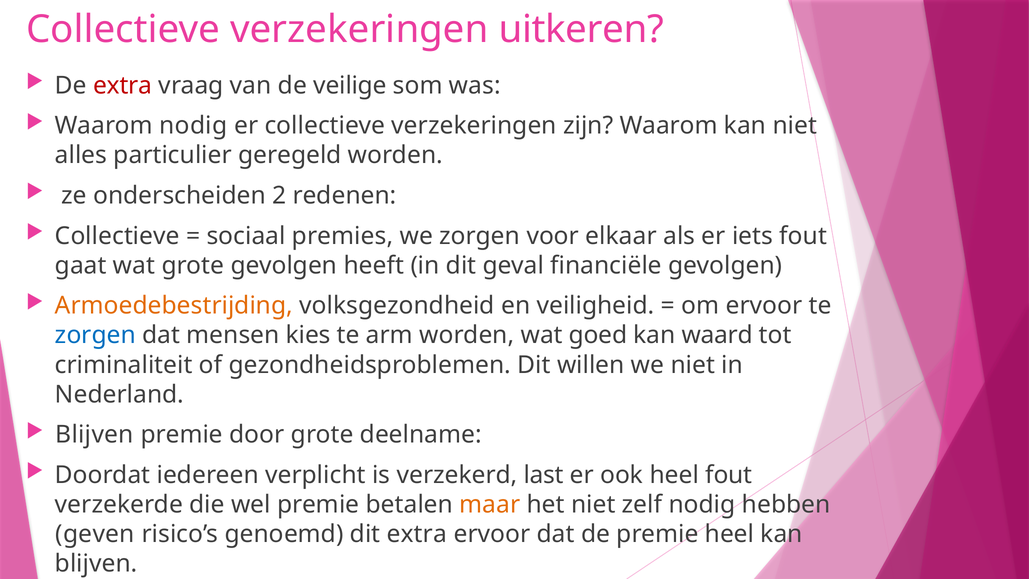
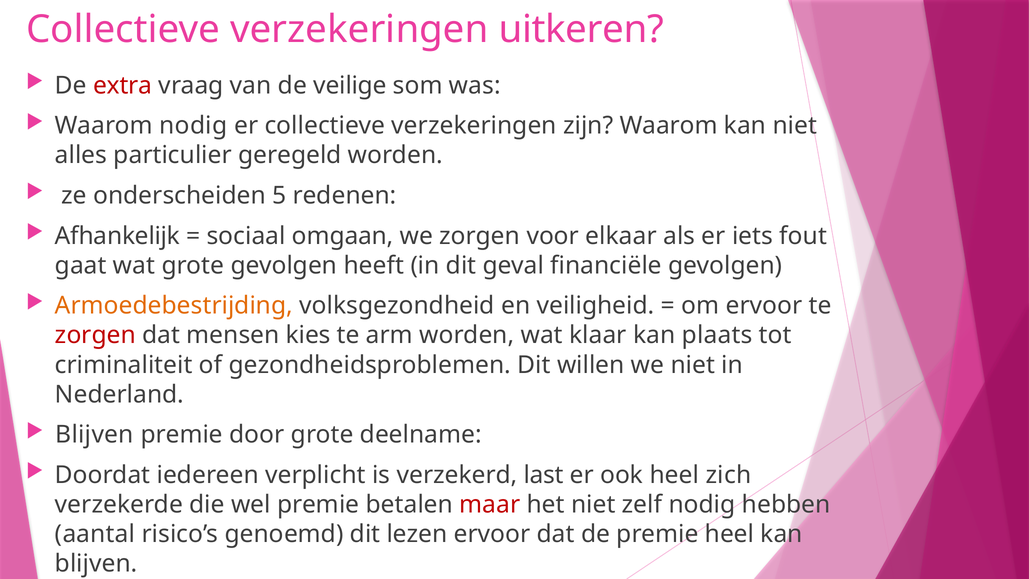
2: 2 -> 5
Collectieve at (117, 236): Collectieve -> Afhankelijk
premies: premies -> omgaan
zorgen at (95, 335) colour: blue -> red
goed: goed -> klaar
waard: waard -> plaats
heel fout: fout -> zich
maar colour: orange -> red
geven: geven -> aantal
dit extra: extra -> lezen
